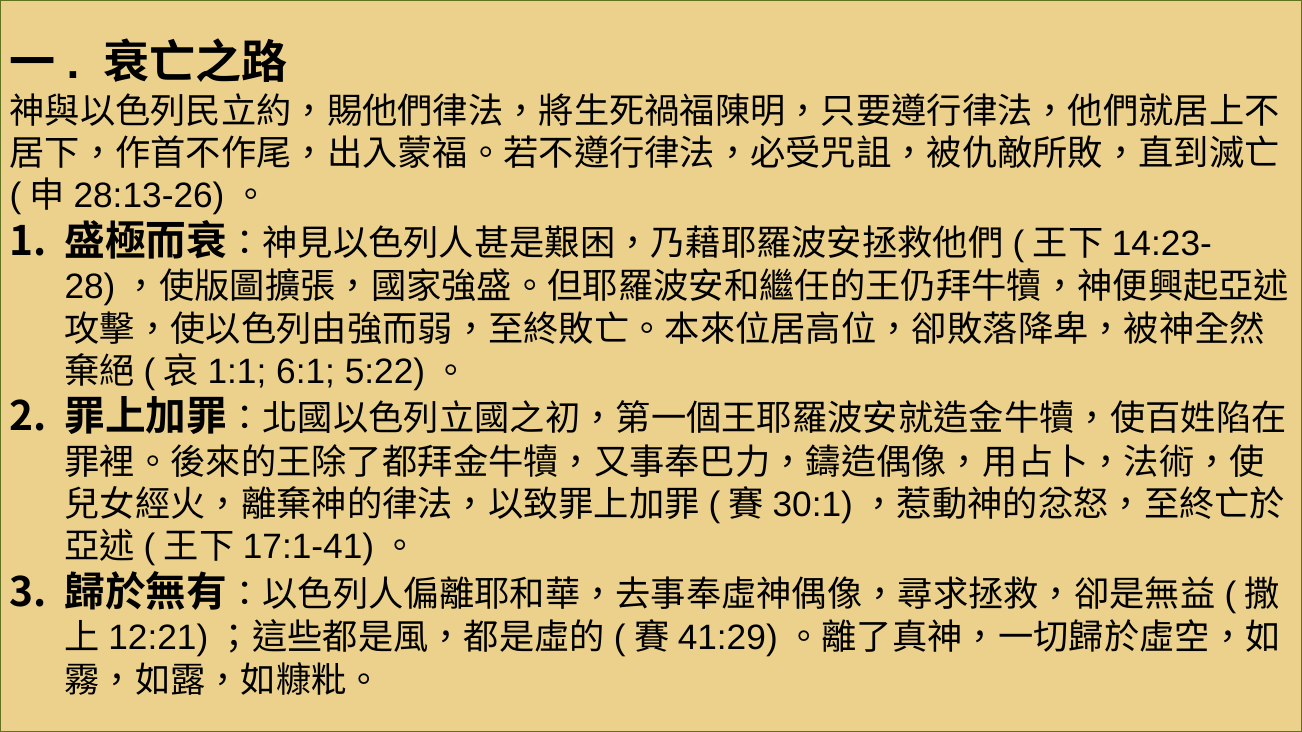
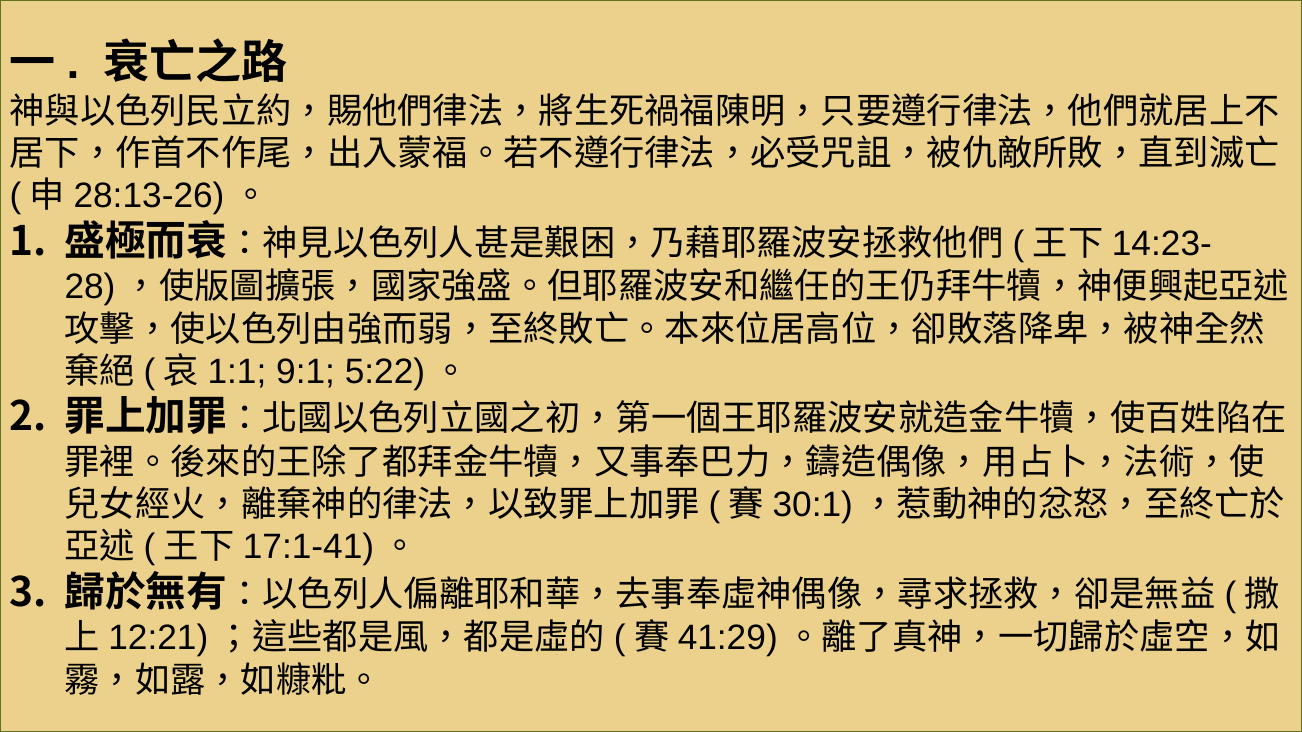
6:1: 6:1 -> 9:1
